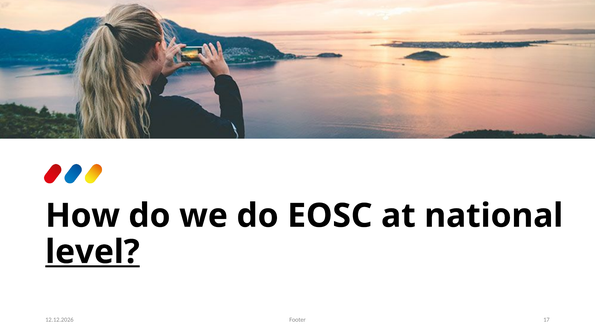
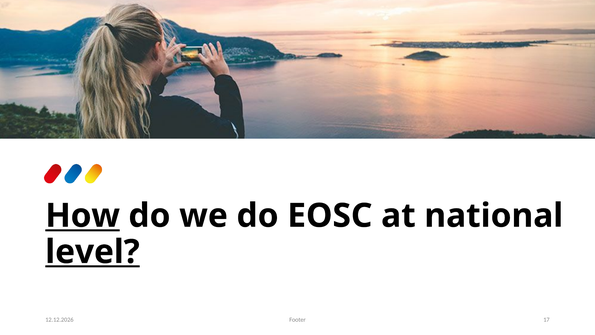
How underline: none -> present
